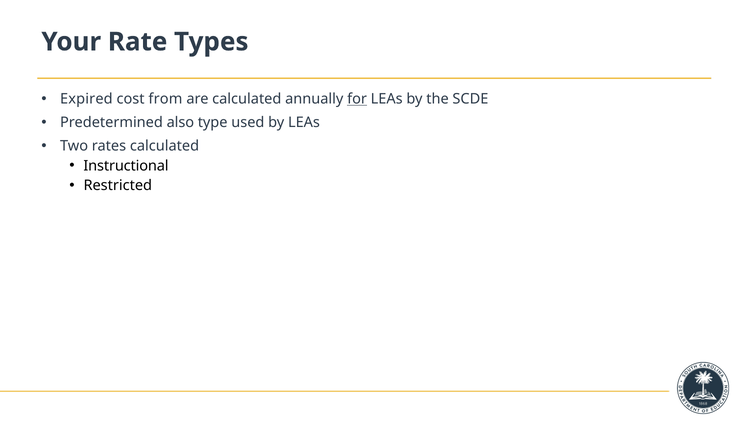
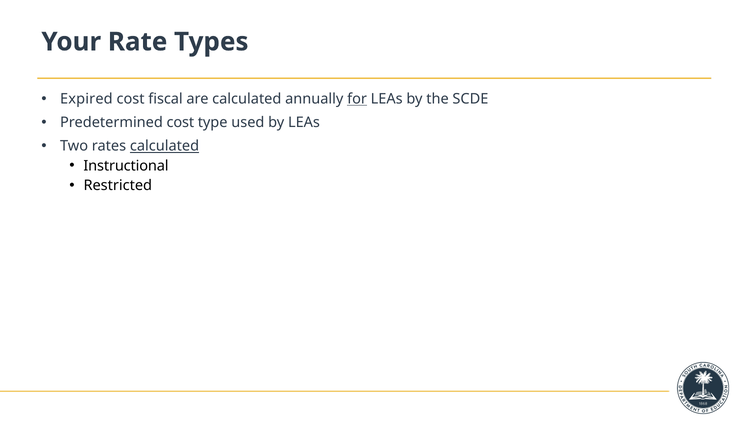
from: from -> fiscal
Predetermined also: also -> cost
calculated at (164, 146) underline: none -> present
